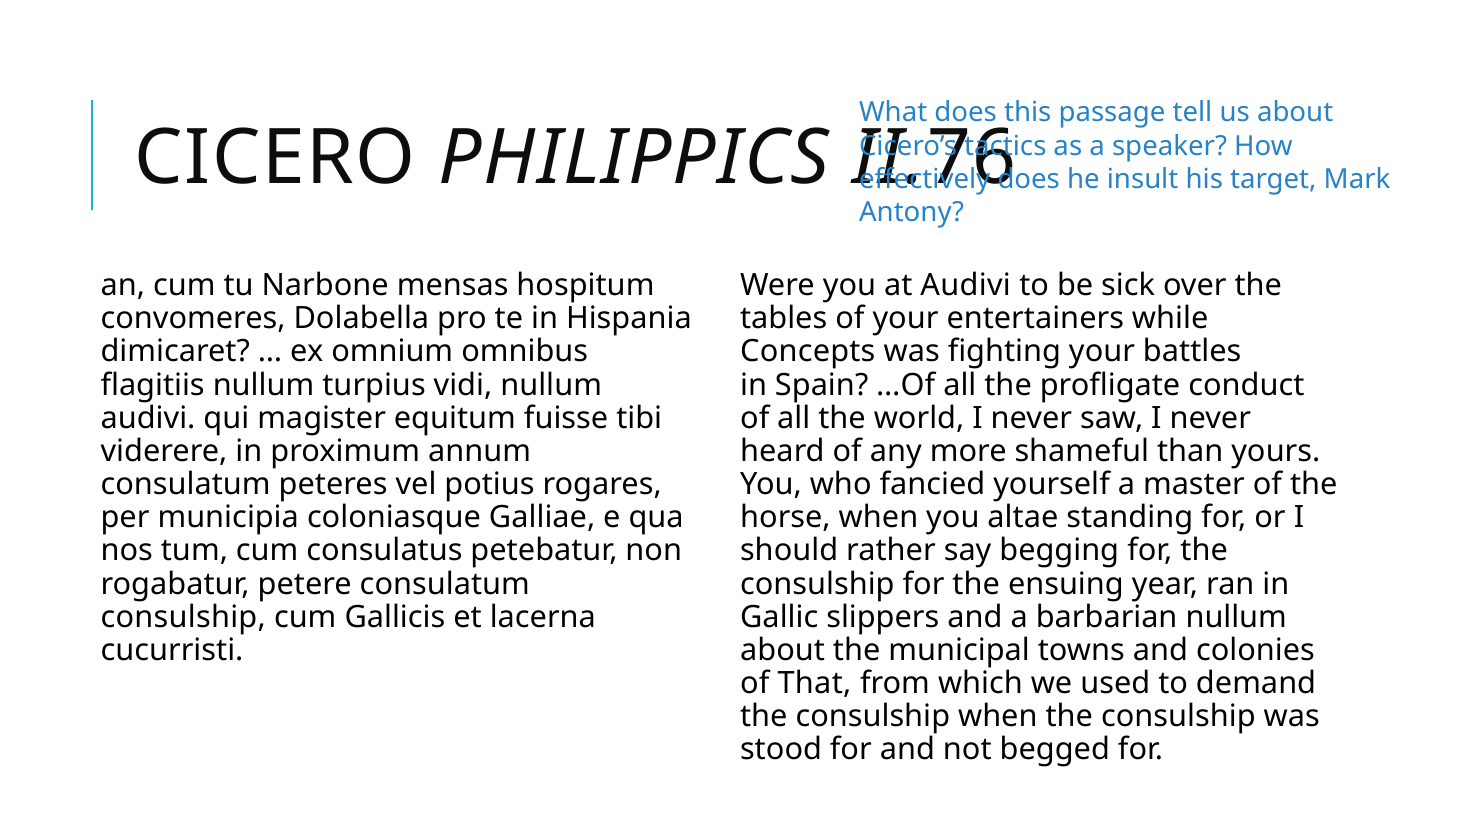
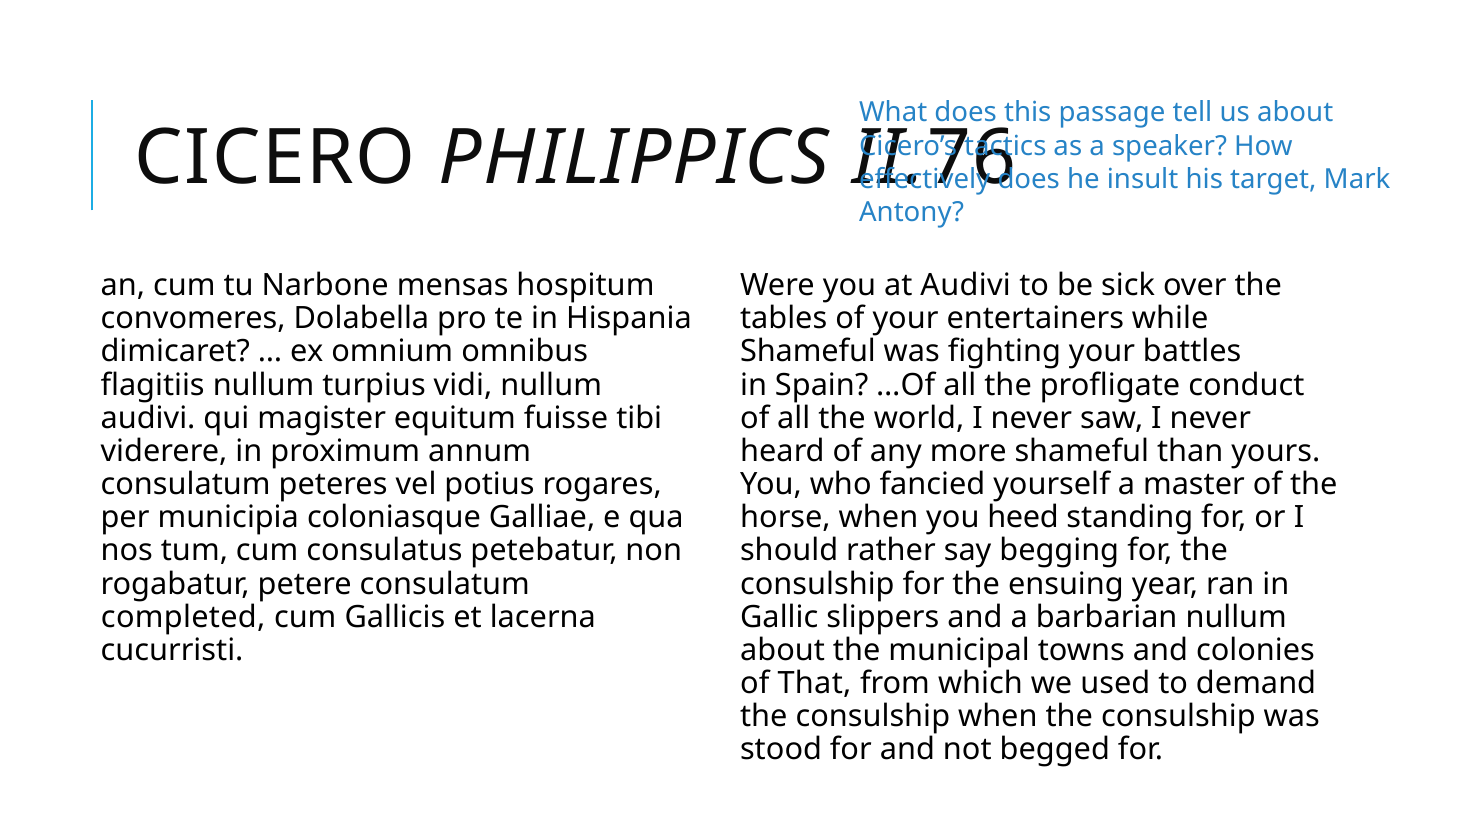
Concepts at (808, 352): Concepts -> Shameful
altae: altae -> heed
consulship at (183, 617): consulship -> completed
